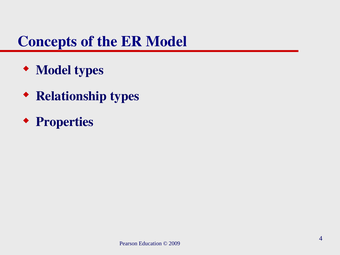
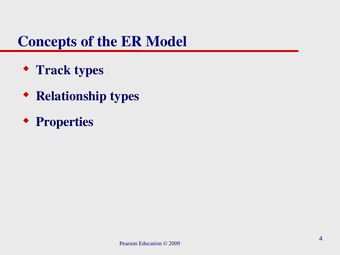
Model at (54, 70): Model -> Track
